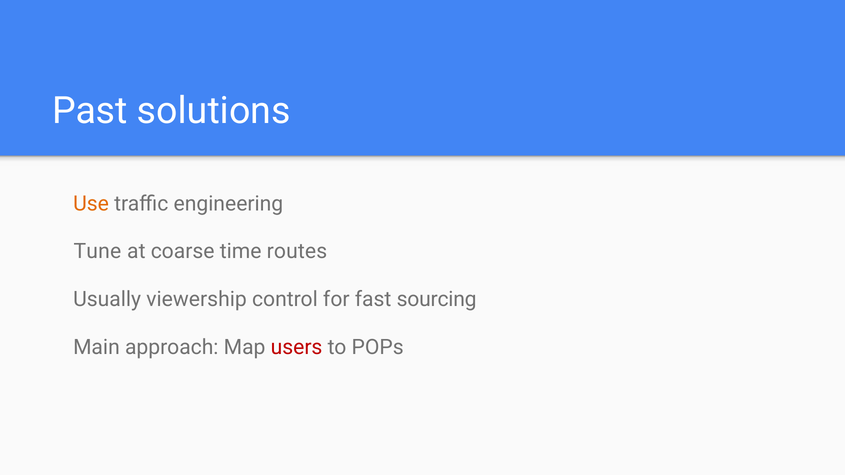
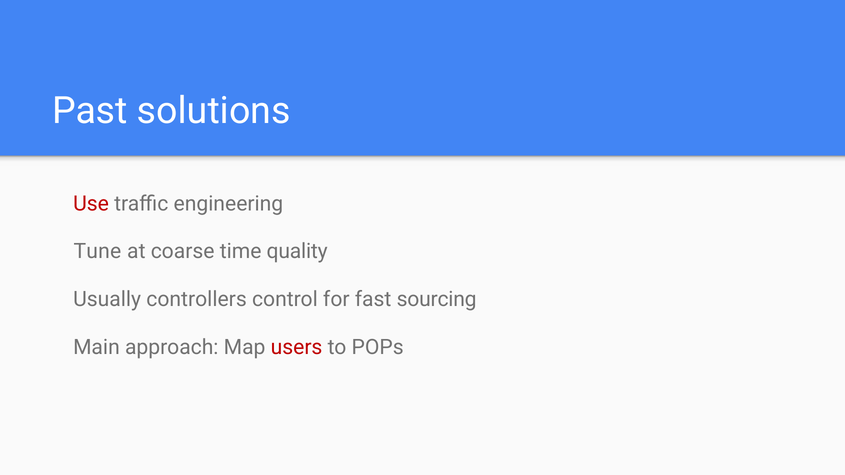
Use colour: orange -> red
routes: routes -> quality
viewership: viewership -> controllers
